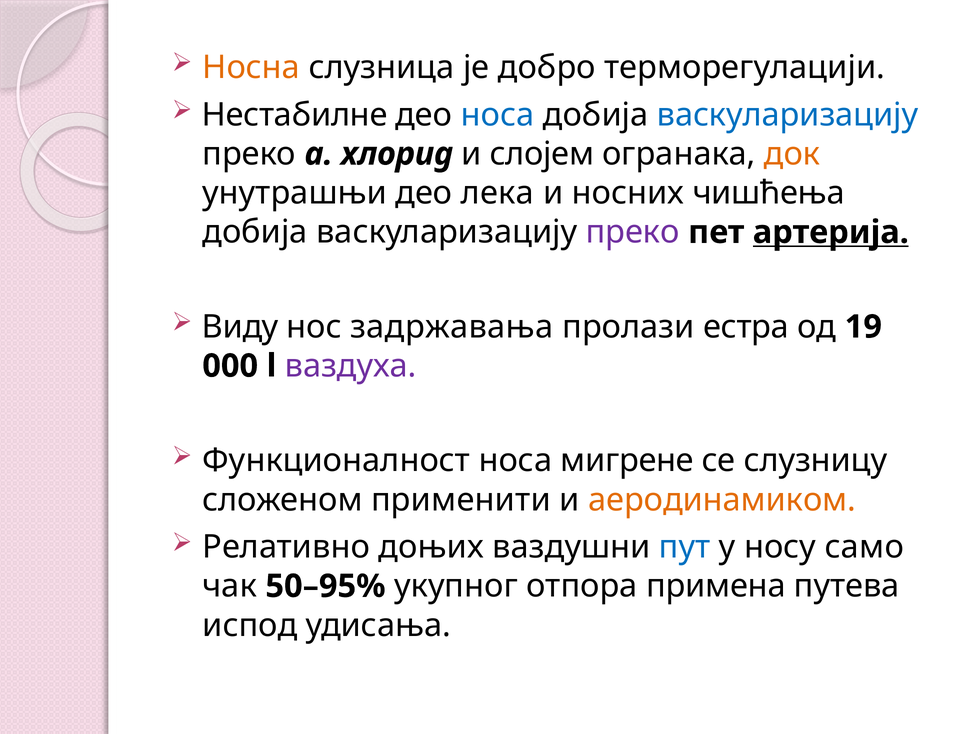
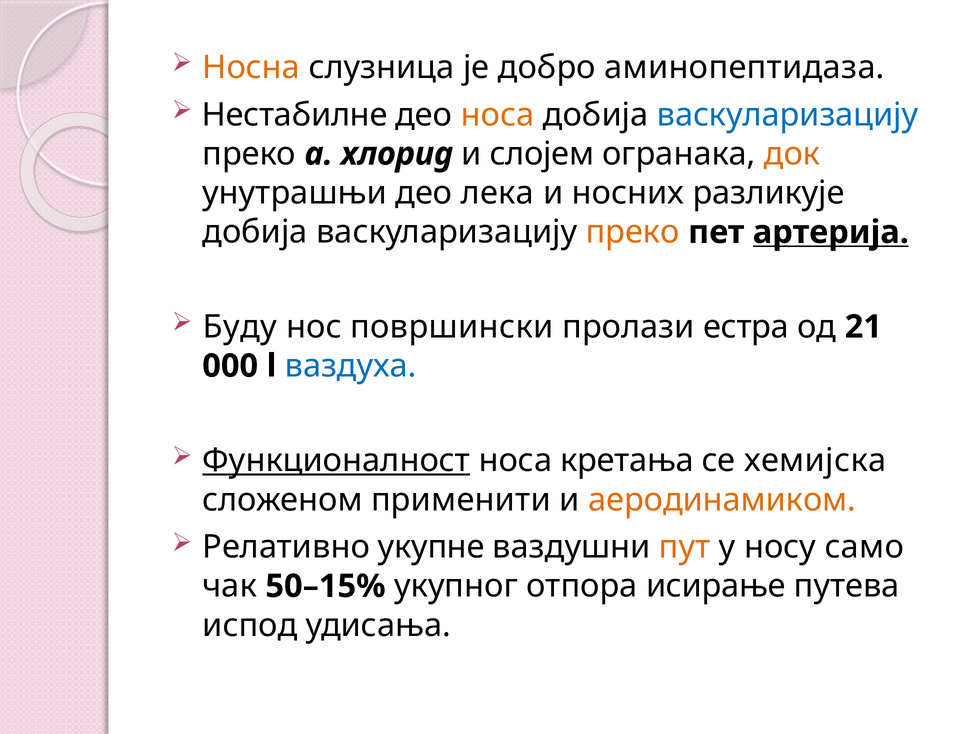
терморегулацији: терморегулацији -> аминопептидаза
носа at (498, 115) colour: blue -> orange
чишћења: чишћења -> разликује
преко at (633, 232) colour: purple -> orange
Виду: Виду -> Буду
задржавања: задржавања -> површински
19: 19 -> 21
ваздуха colour: purple -> blue
Функционалност underline: none -> present
мигрене: мигрене -> кретања
слузницу: слузницу -> хемијска
доњих: доњих -> укупне
пут colour: blue -> orange
50–95%: 50–95% -> 50–15%
примена: примена -> исирање
